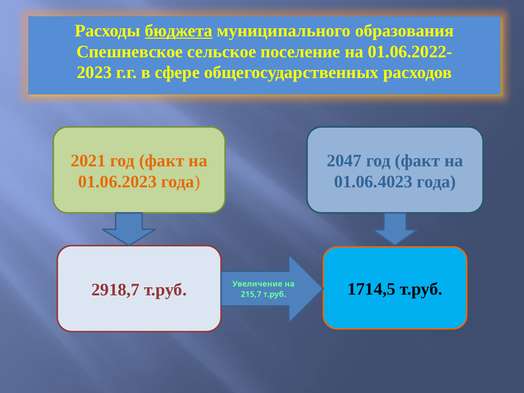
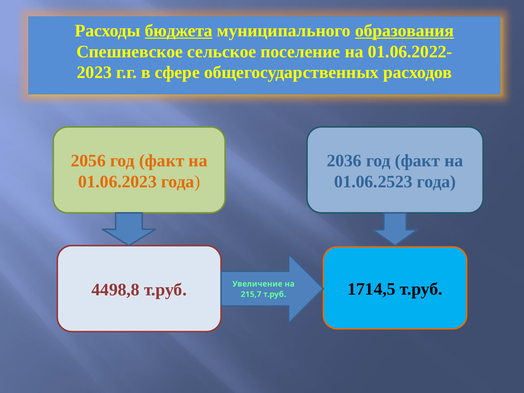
образования underline: none -> present
2021: 2021 -> 2056
2047: 2047 -> 2036
01.06.4023: 01.06.4023 -> 01.06.2523
2918,7: 2918,7 -> 4498,8
